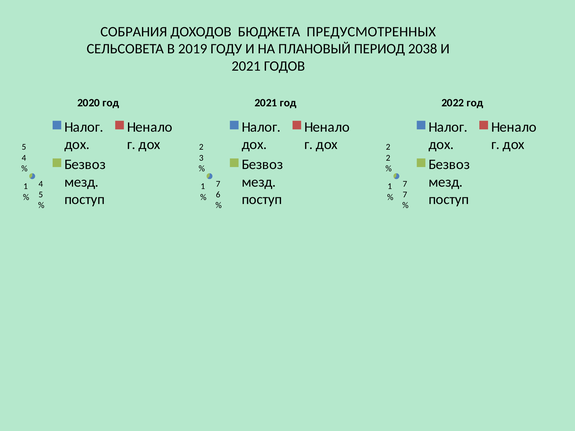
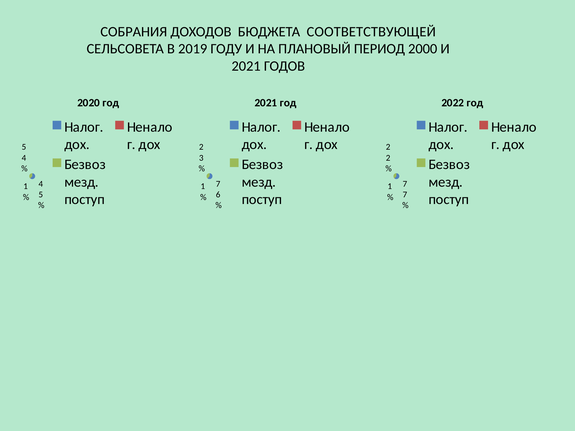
ПРЕДУСМОТРЕННЫХ: ПРЕДУСМОТРЕННЫХ -> СООТВЕТСТВУЮЩЕЙ
2038: 2038 -> 2000
